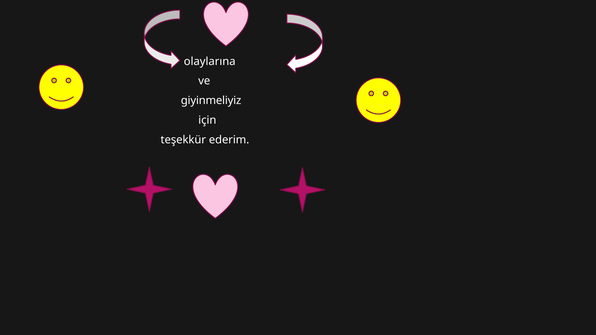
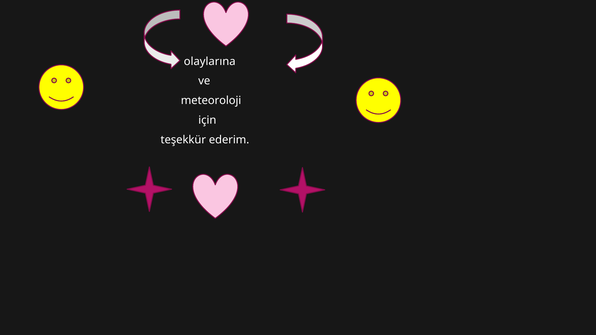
giyinmeliyiz: giyinmeliyiz -> meteoroloji
